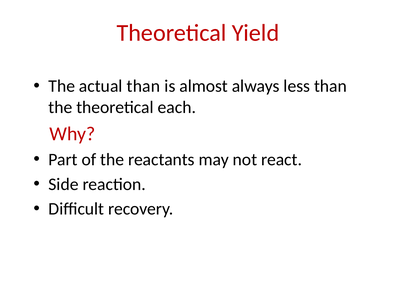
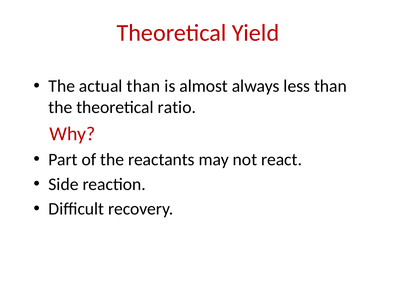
each: each -> ratio
